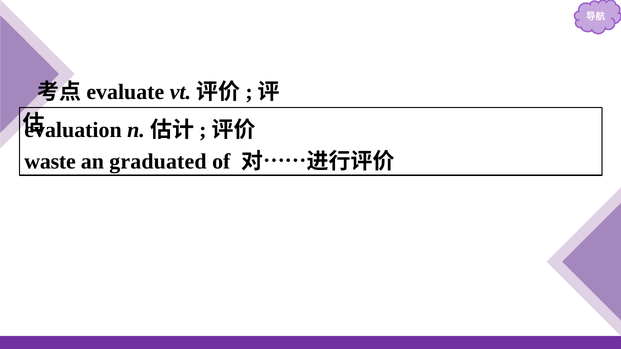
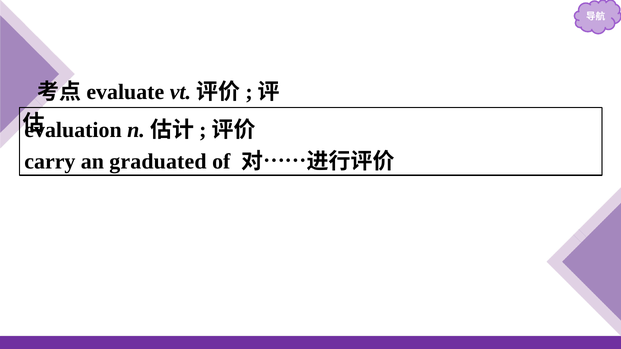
waste: waste -> carry
